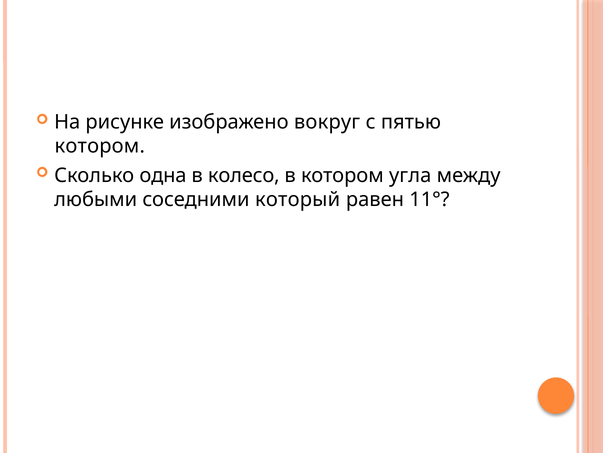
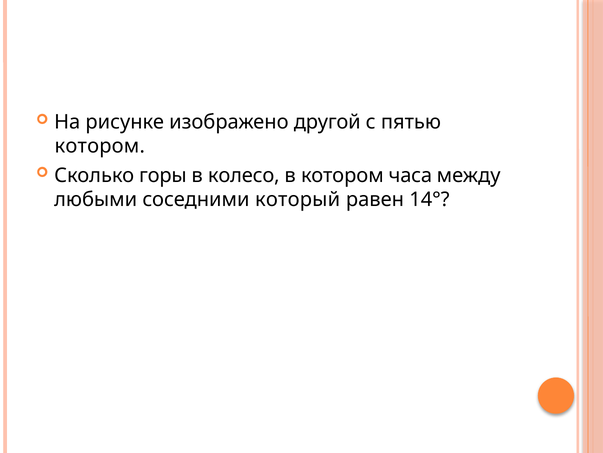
вокруг: вокруг -> другой
одна: одна -> горы
угла: угла -> часа
11°: 11° -> 14°
